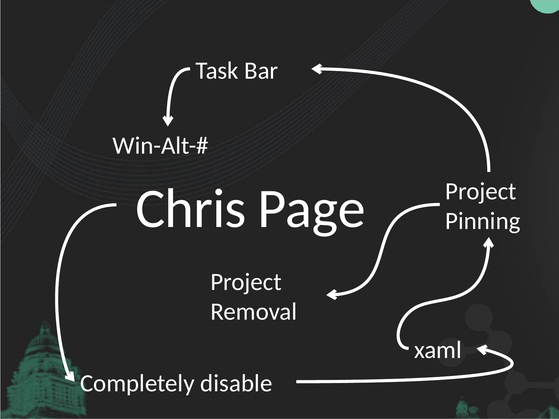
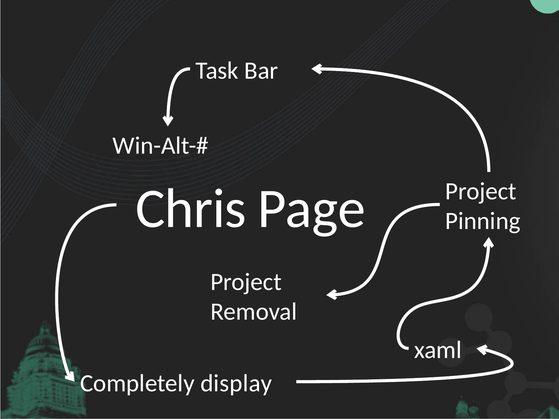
disable: disable -> display
